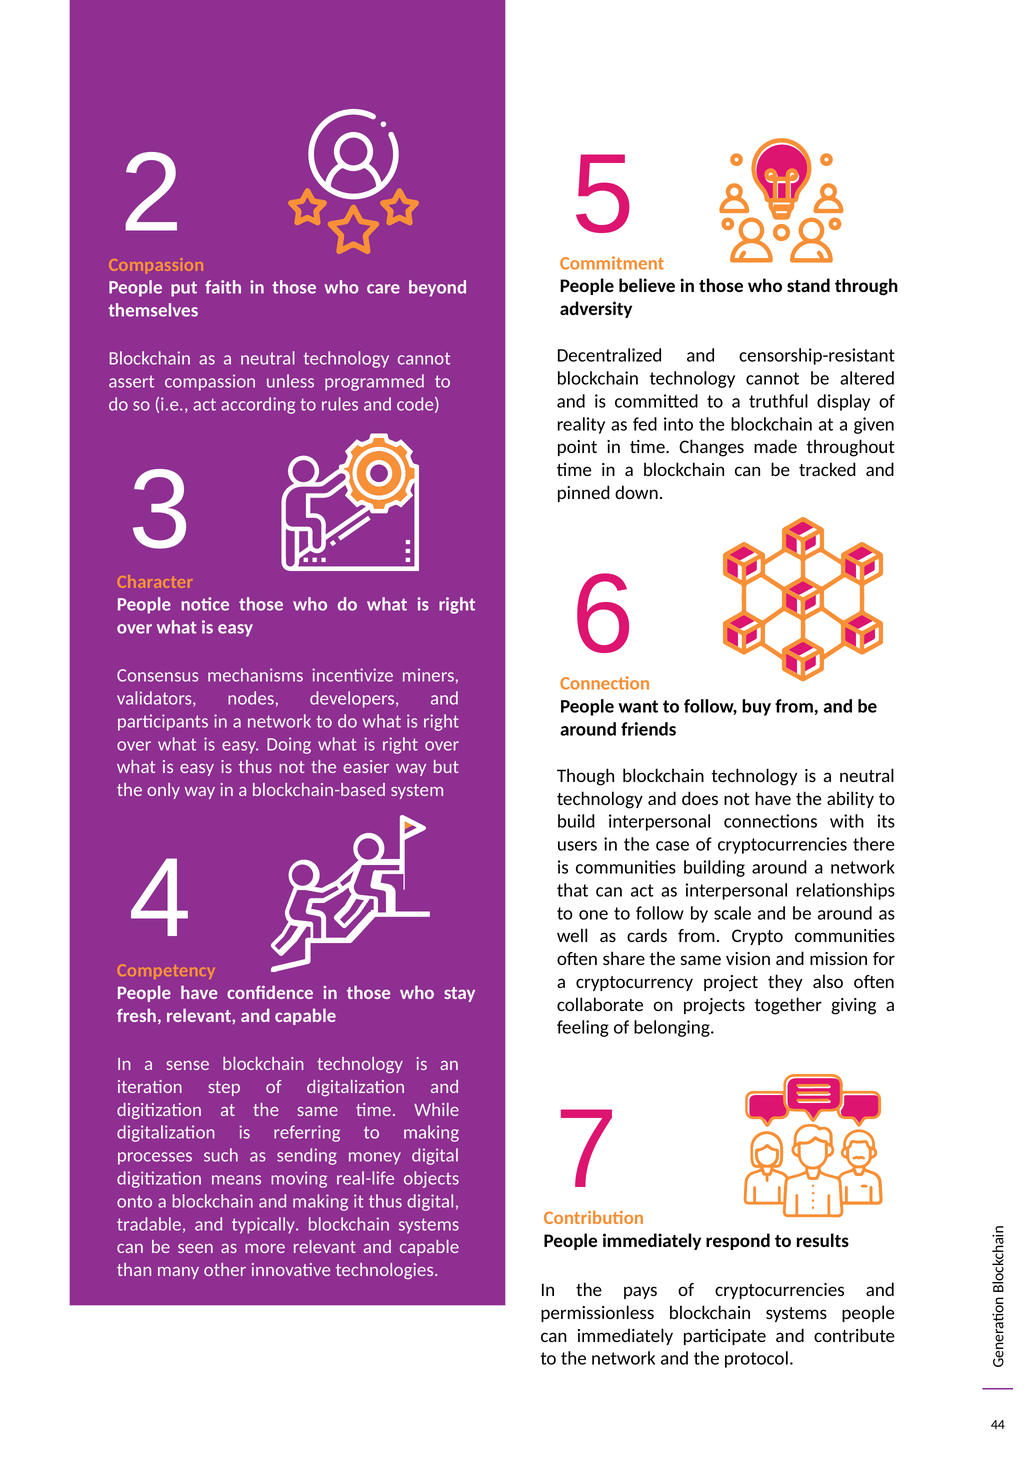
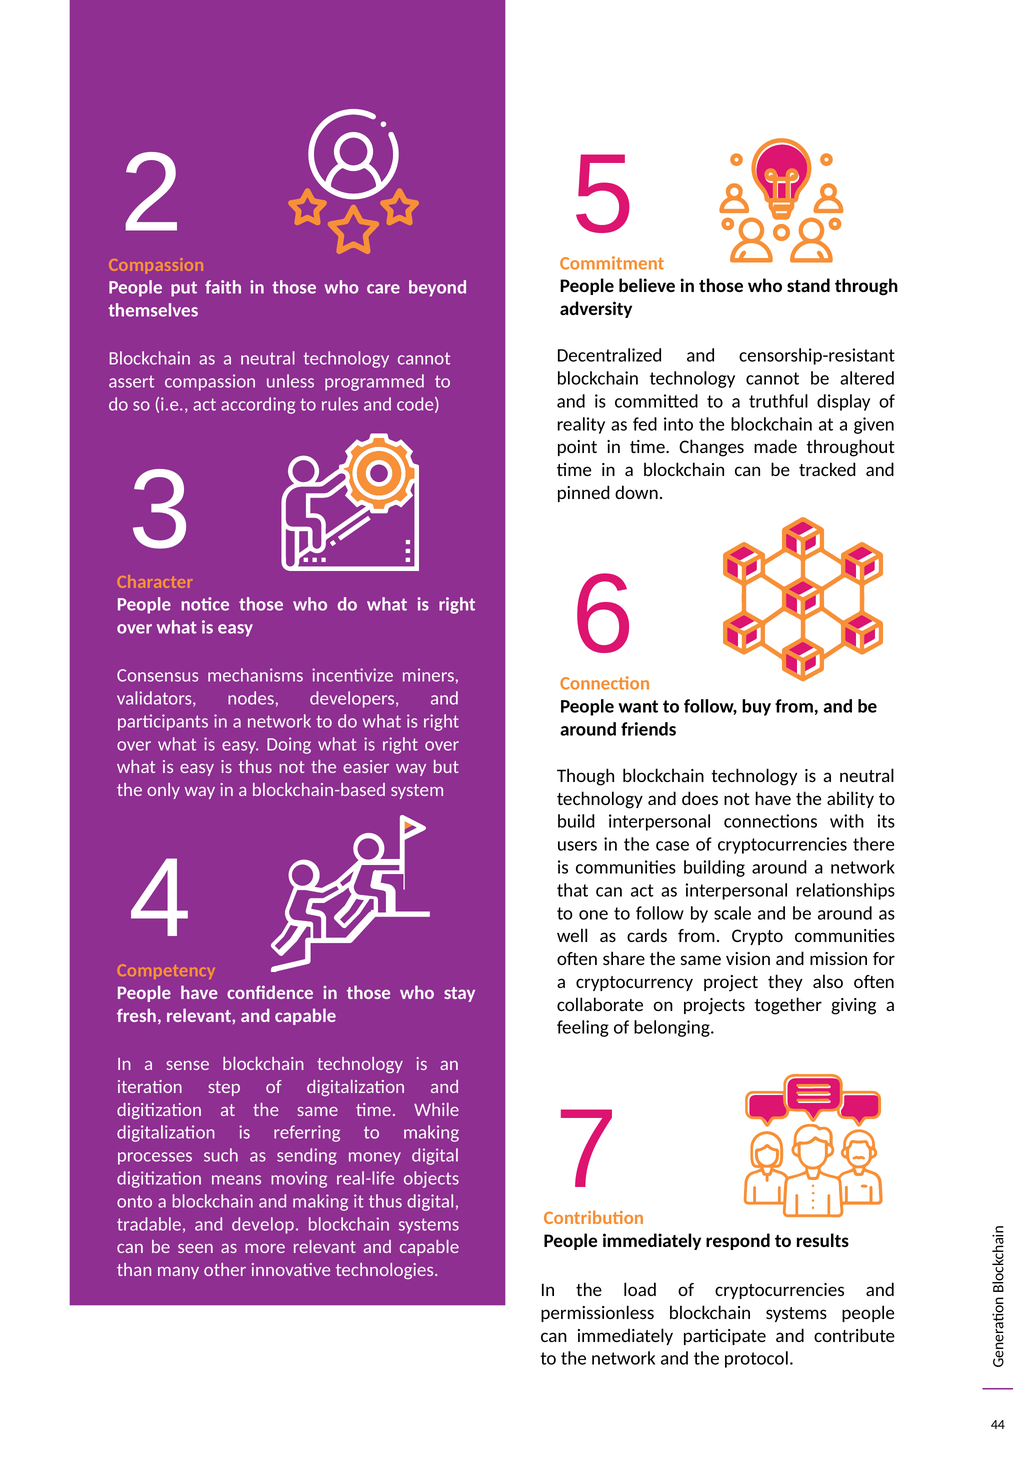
typically: typically -> develop
pays: pays -> load
